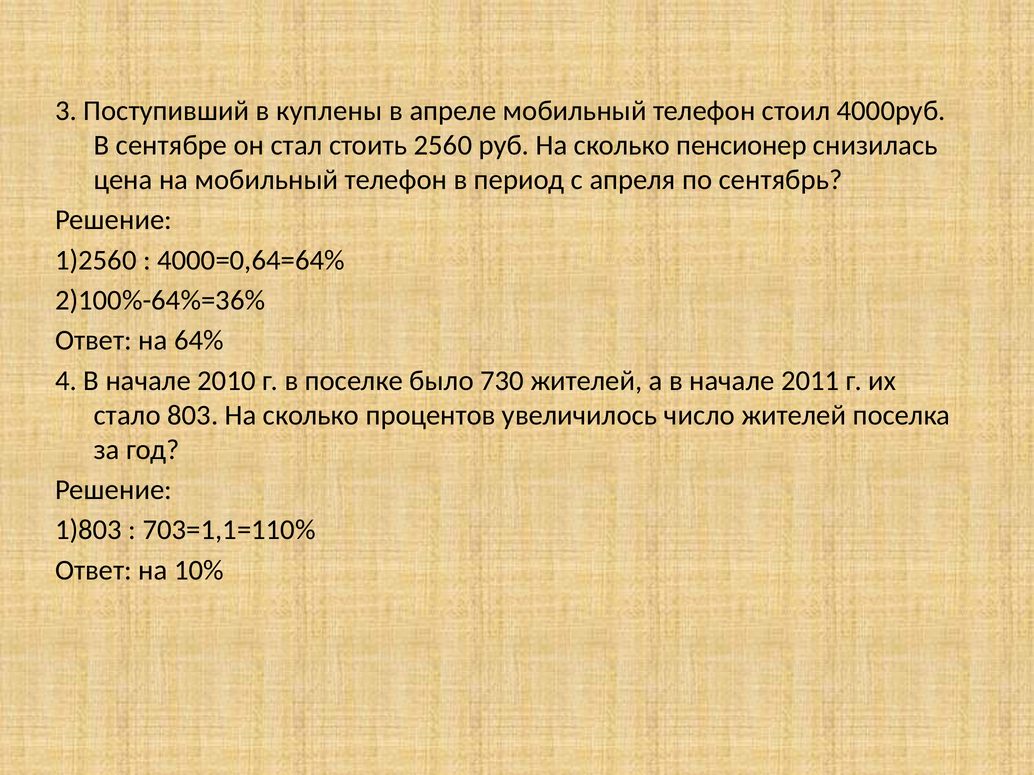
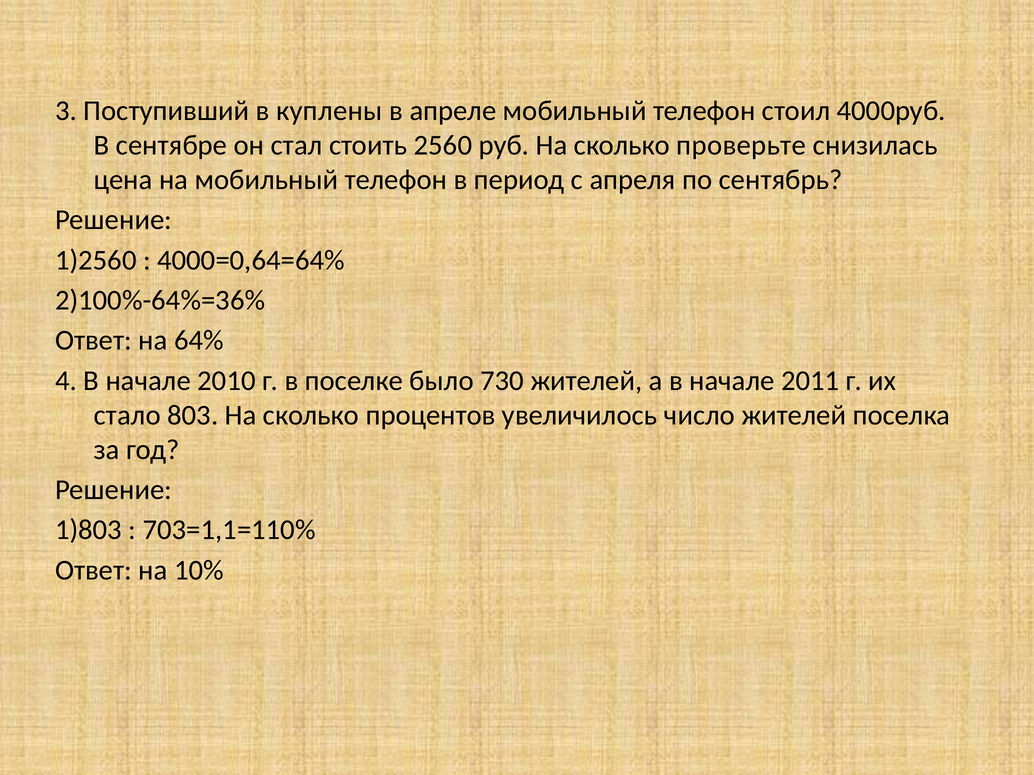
пенсионер: пенсионер -> проверьте
